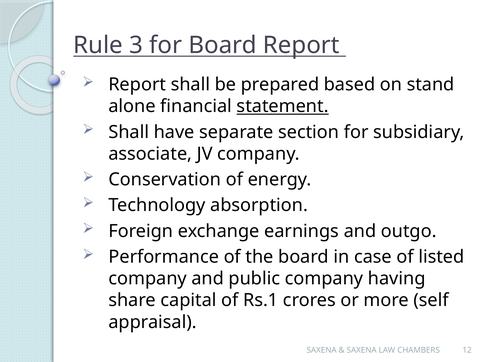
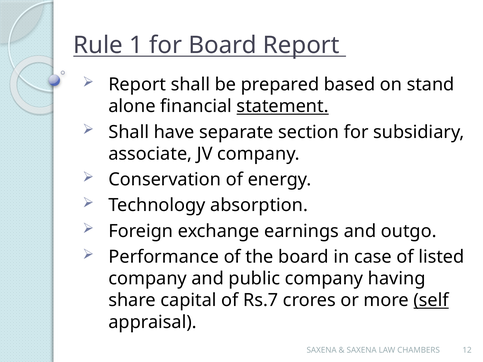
3: 3 -> 1
Rs.1: Rs.1 -> Rs.7
self underline: none -> present
